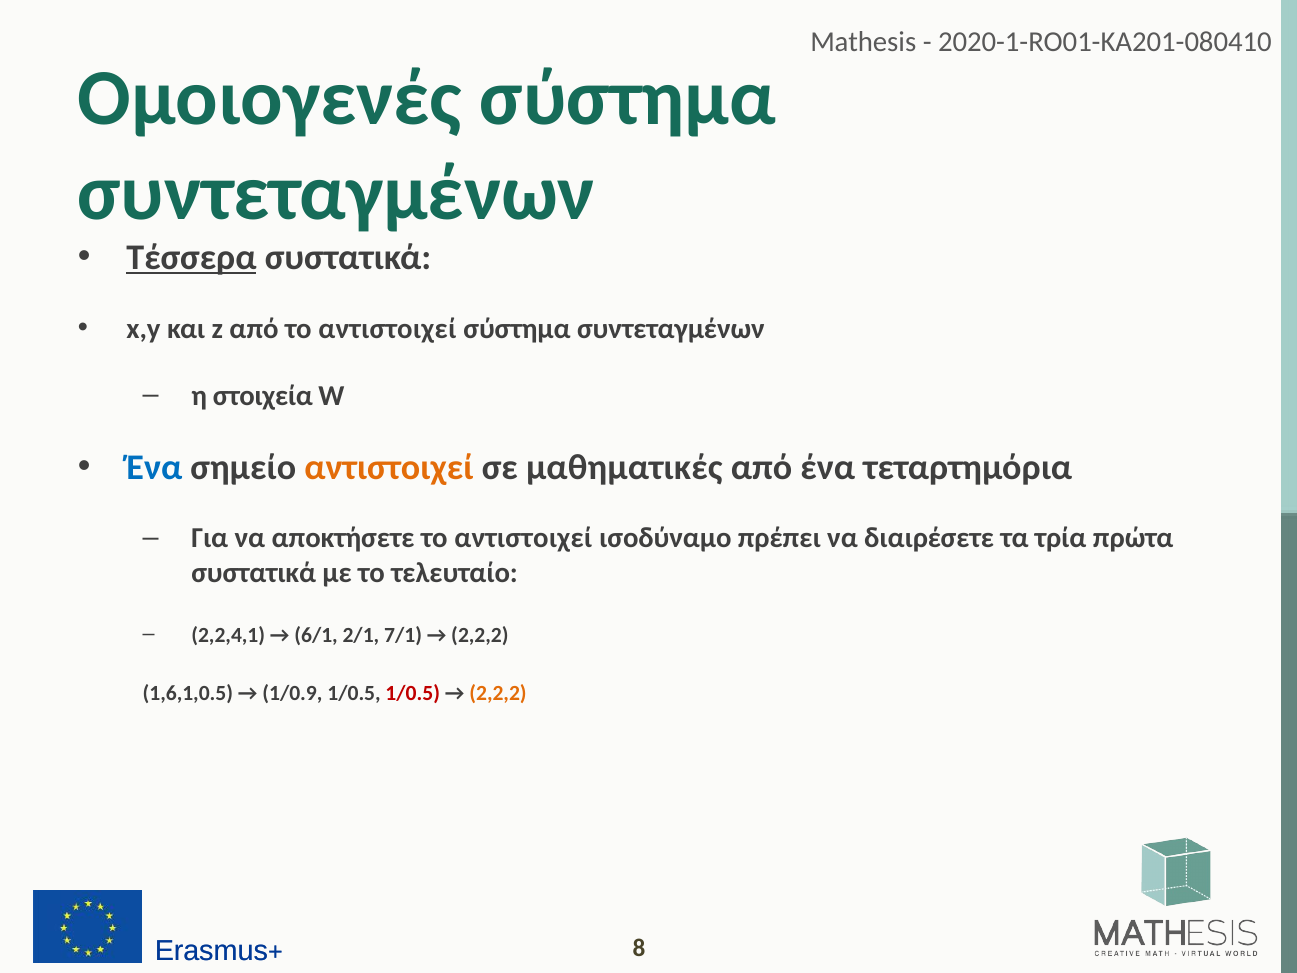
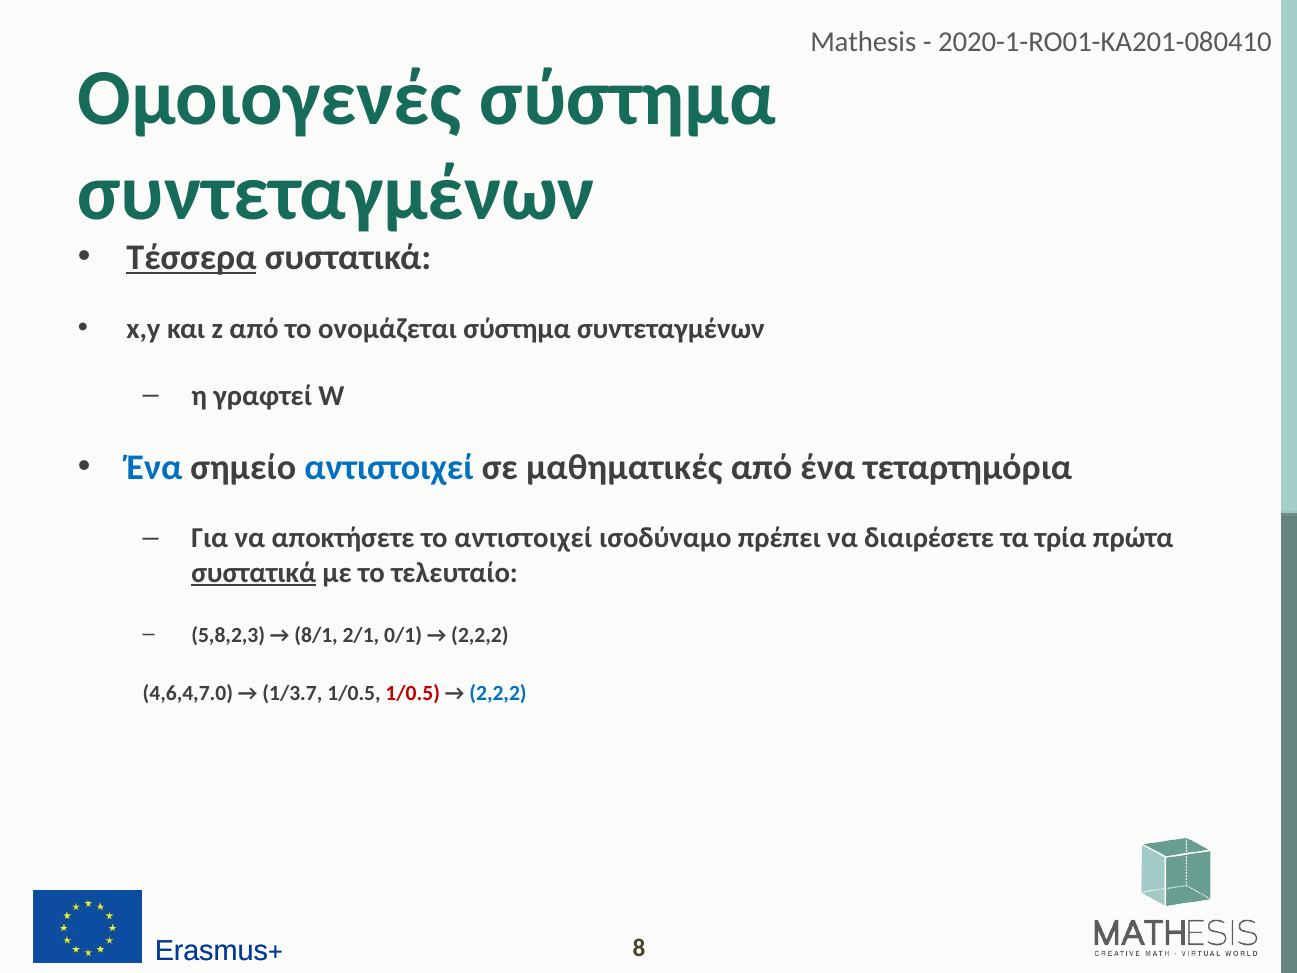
από το αντιστοιχεί: αντιστοιχεί -> ονομάζεται
στοιχεία: στοιχεία -> γραφτεί
αντιστοιχεί at (389, 467) colour: orange -> blue
συστατικά at (254, 573) underline: none -> present
2,2,4,1: 2,2,4,1 -> 5,8,2,3
6/1: 6/1 -> 8/1
7/1: 7/1 -> 0/1
1,6,1,0.5: 1,6,1,0.5 -> 4,6,4,7.0
1/0.9: 1/0.9 -> 1/3.7
2,2,2 at (498, 693) colour: orange -> blue
